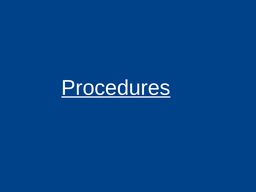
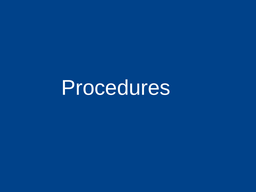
Procedures underline: present -> none
